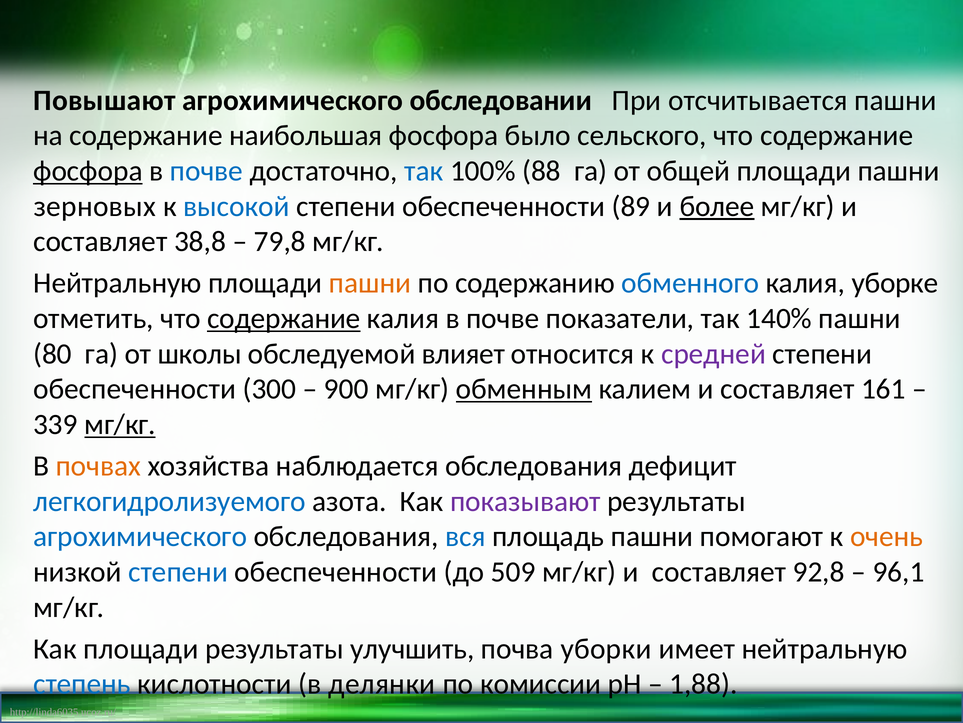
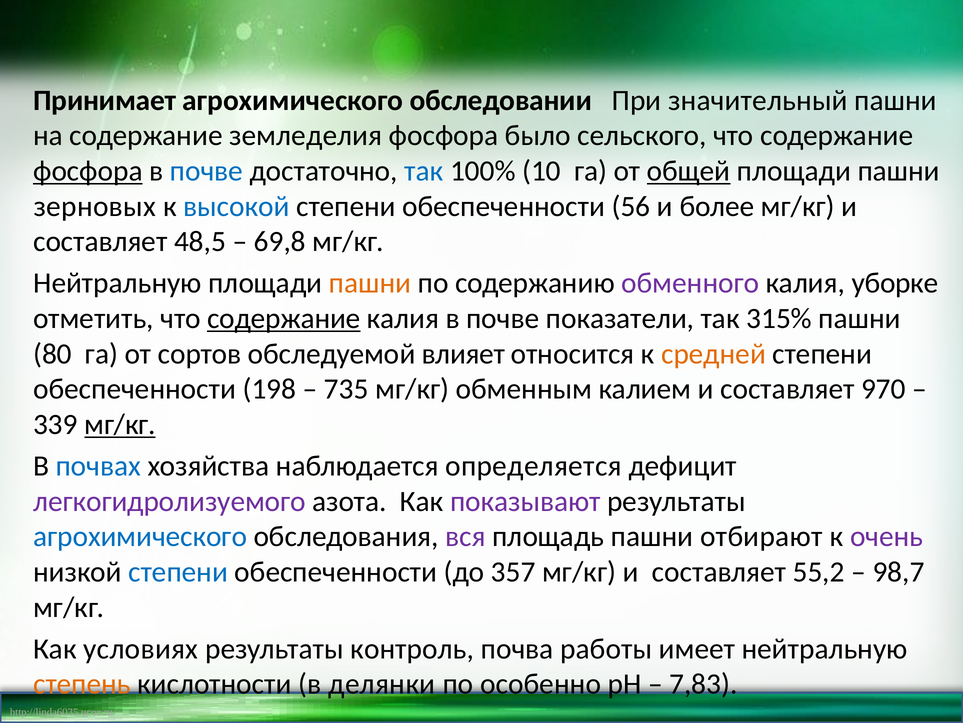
Повышают: Повышают -> Принимает
отсчитывается: отсчитывается -> значительный
наибольшая: наибольшая -> земледелия
88: 88 -> 10
общей underline: none -> present
89: 89 -> 56
более underline: present -> none
38,8: 38,8 -> 48,5
79,8: 79,8 -> 69,8
обменного colour: blue -> purple
140%: 140% -> 315%
школы: школы -> сортов
средней colour: purple -> orange
300: 300 -> 198
900: 900 -> 735
обменным underline: present -> none
161: 161 -> 970
почвах colour: orange -> blue
наблюдается обследования: обследования -> определяется
легкогидролизуемого colour: blue -> purple
вся colour: blue -> purple
помогают: помогают -> отбирают
очень colour: orange -> purple
509: 509 -> 357
92,8: 92,8 -> 55,2
96,1: 96,1 -> 98,7
Как площади: площади -> условиях
улучшить: улучшить -> контроль
уборки: уборки -> работы
степень colour: blue -> orange
комиссии: комиссии -> особенно
1,88: 1,88 -> 7,83
